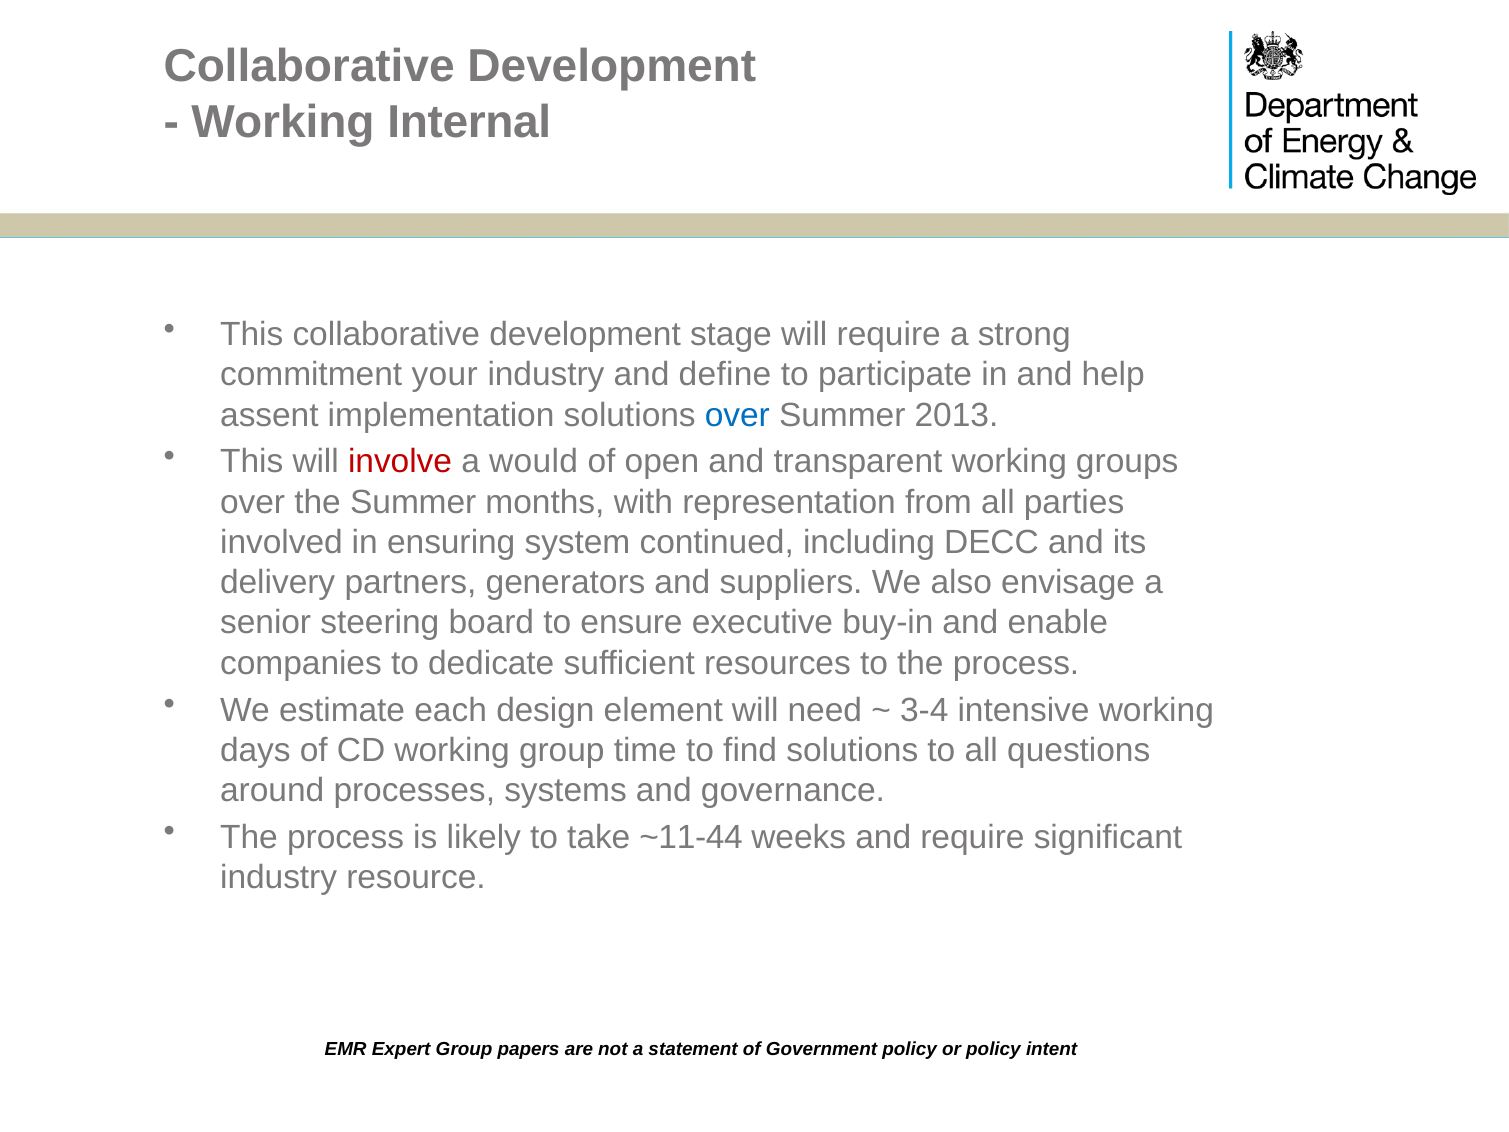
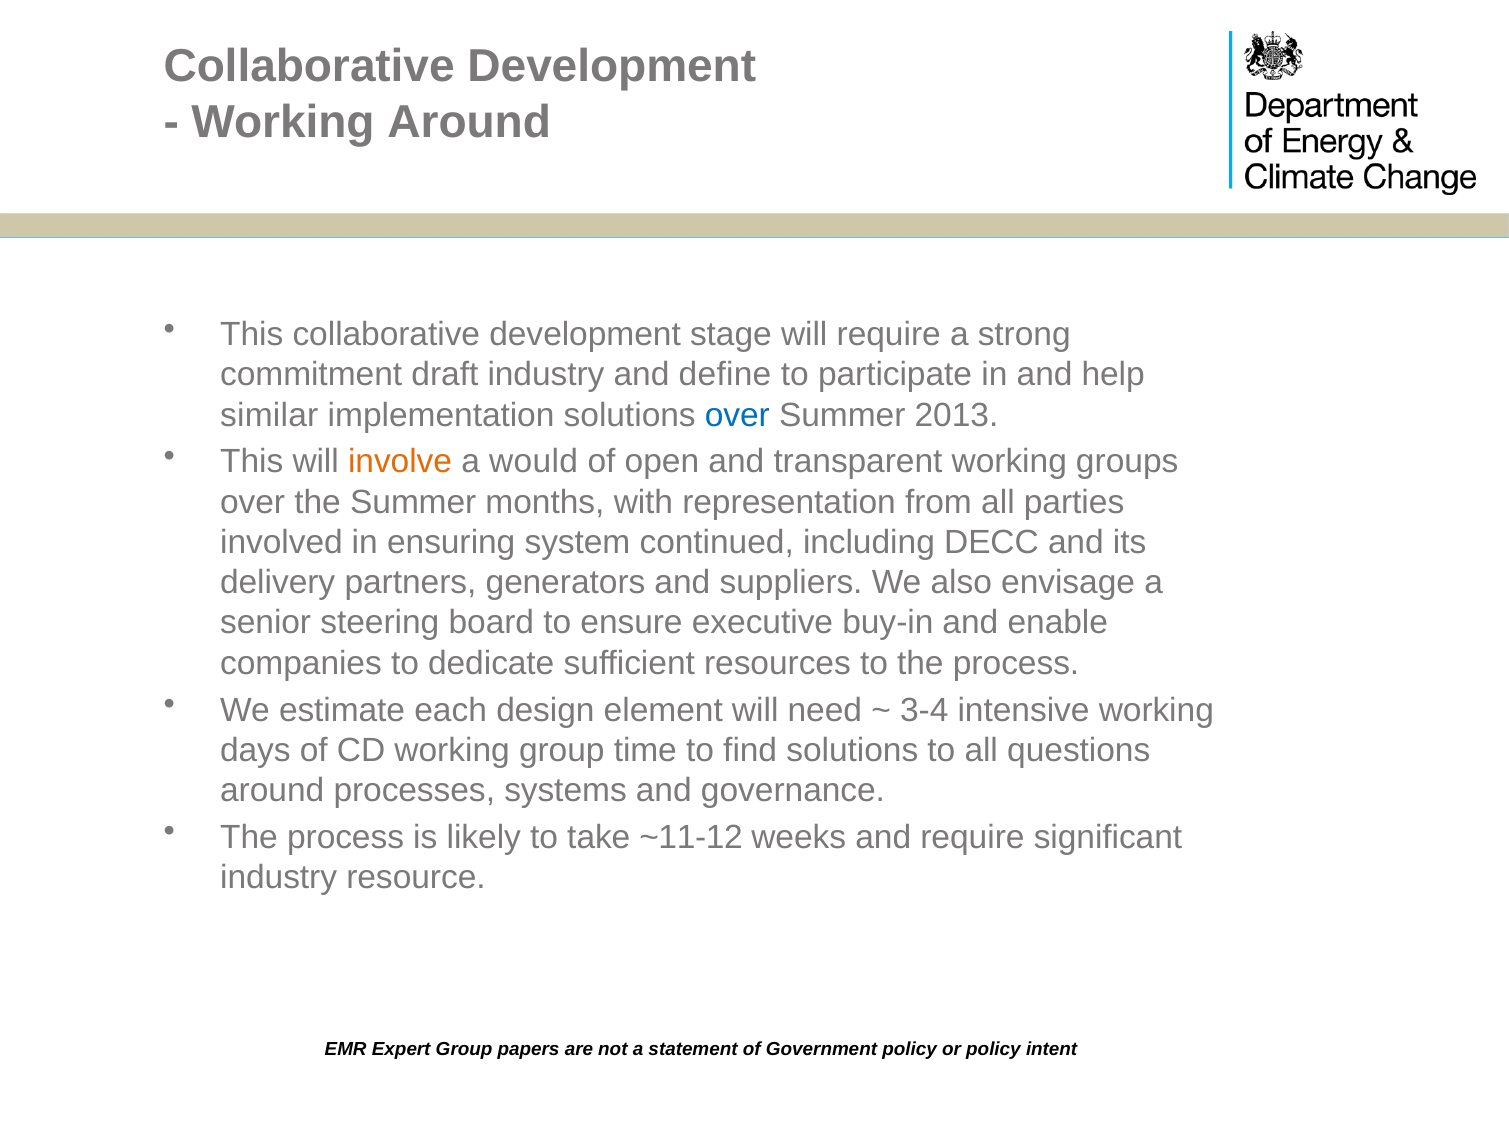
Working Internal: Internal -> Around
your: your -> draft
assent: assent -> similar
involve colour: red -> orange
~11-44: ~11-44 -> ~11-12
